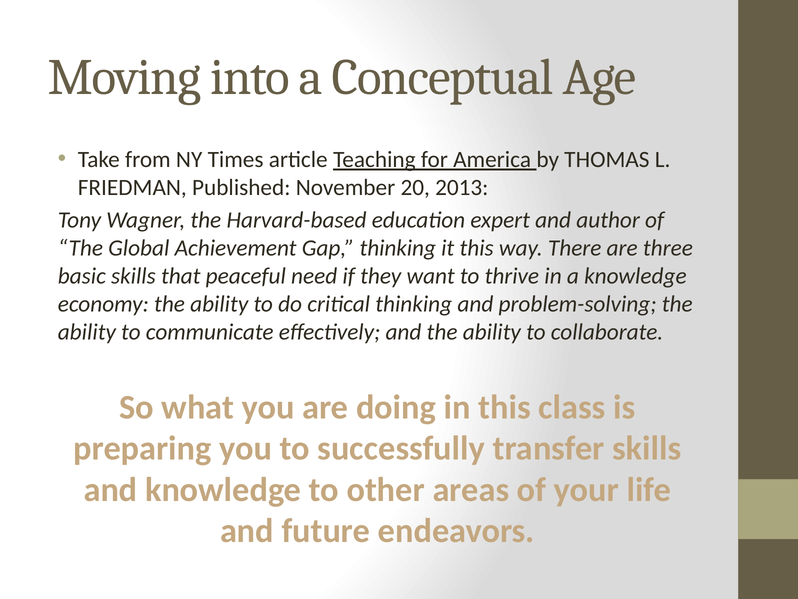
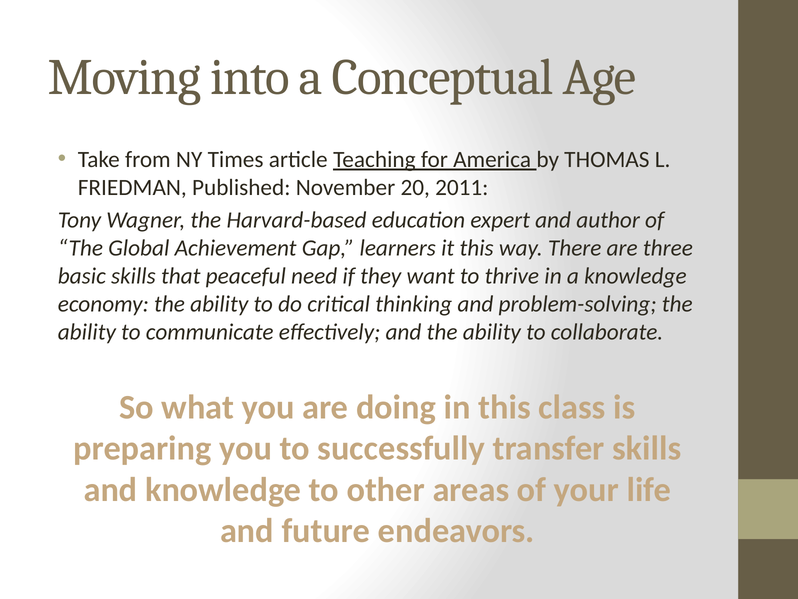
2013: 2013 -> 2011
Gap thinking: thinking -> learners
